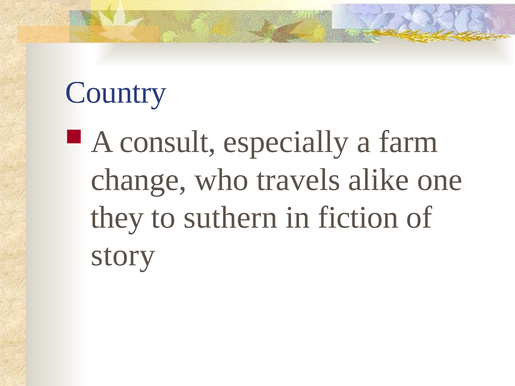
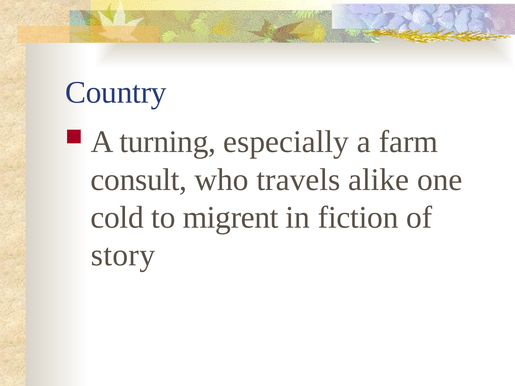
consult: consult -> turning
change: change -> consult
they: they -> cold
suthern: suthern -> migrent
